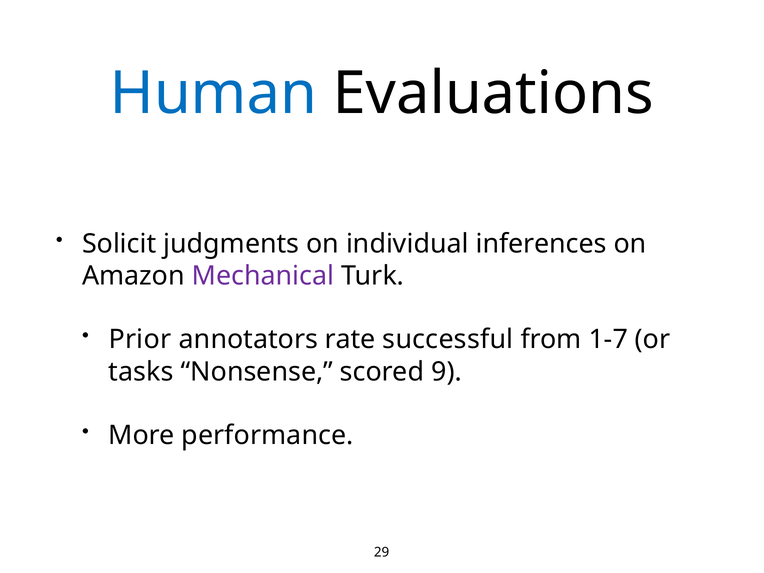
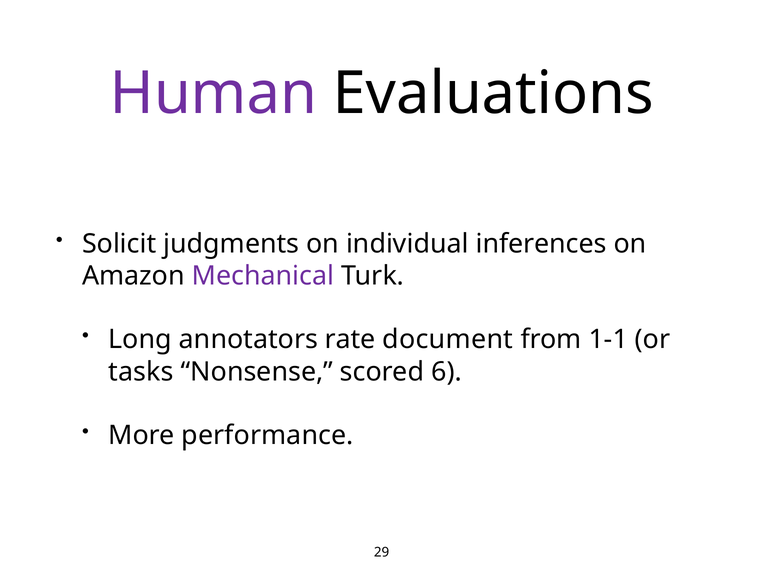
Human colour: blue -> purple
Prior: Prior -> Long
successful: successful -> document
1-7: 1-7 -> 1-1
9: 9 -> 6
